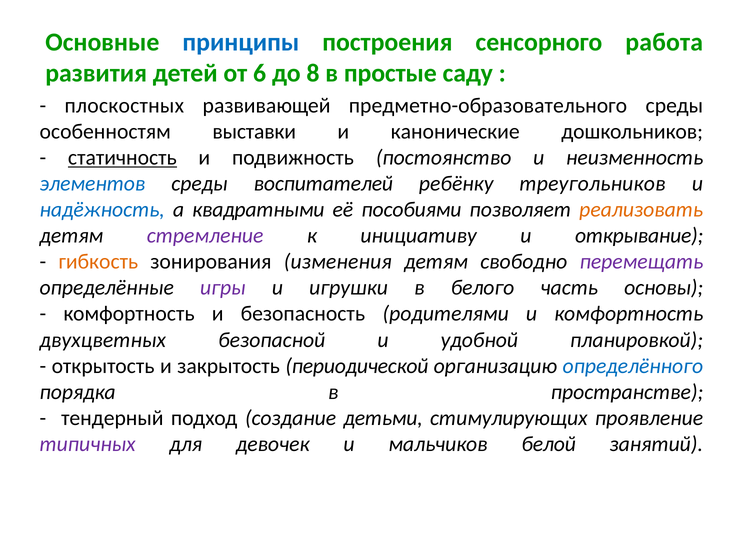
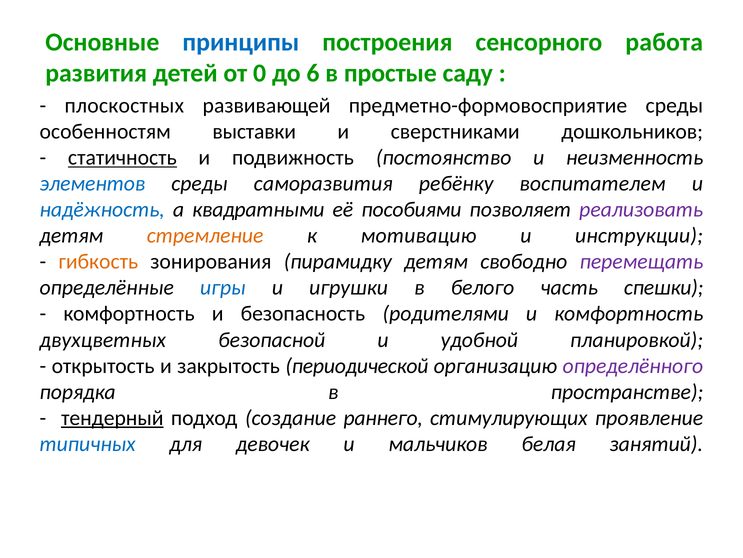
6: 6 -> 0
8: 8 -> 6
предметно-образовательного: предметно-образовательного -> предметно-формовосприятие
канонические: канонические -> сверстниками
воспитателей: воспитателей -> саморазвития
треугольников: треугольников -> воспитателем
реализовать colour: orange -> purple
стремление colour: purple -> orange
инициативу: инициативу -> мотивацию
открывание: открывание -> инструкции
изменения: изменения -> пирамидку
игры colour: purple -> blue
основы: основы -> спешки
определённого colour: blue -> purple
тендерный underline: none -> present
детьми: детьми -> раннего
типичных colour: purple -> blue
белой: белой -> белая
